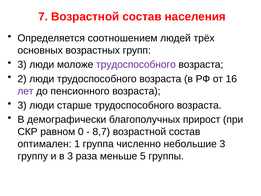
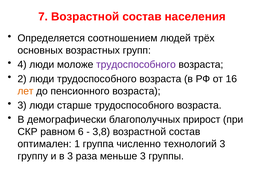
3 at (22, 65): 3 -> 4
лет colour: purple -> orange
0: 0 -> 6
8,7: 8,7 -> 3,8
небольшие: небольшие -> технологий
меньше 5: 5 -> 3
